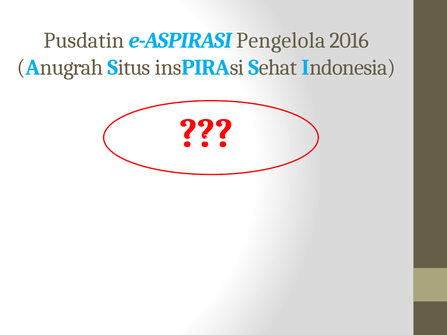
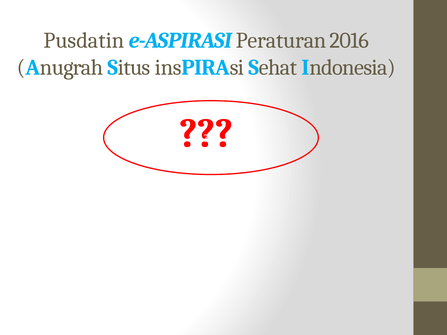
Pengelola: Pengelola -> Peraturan
